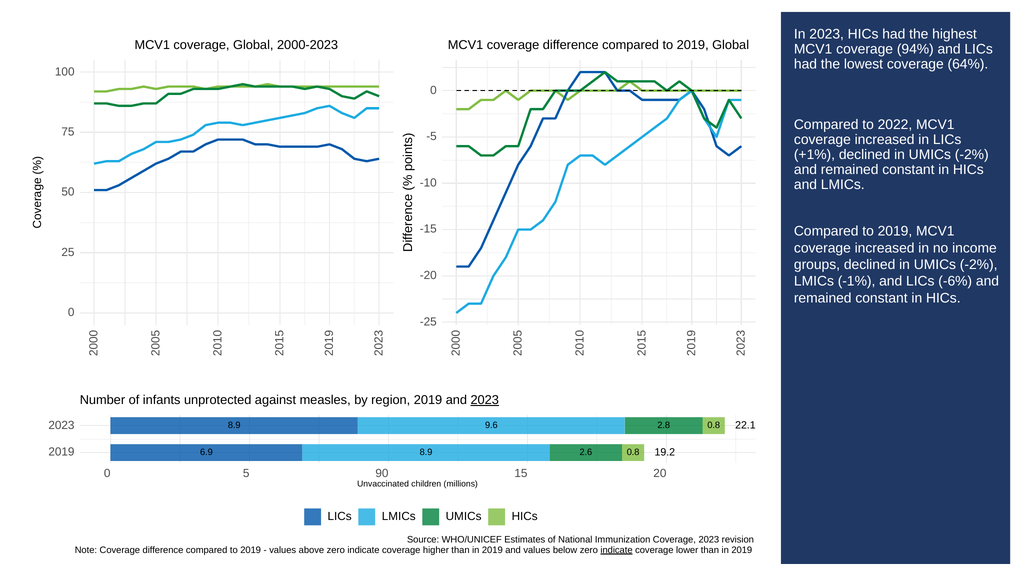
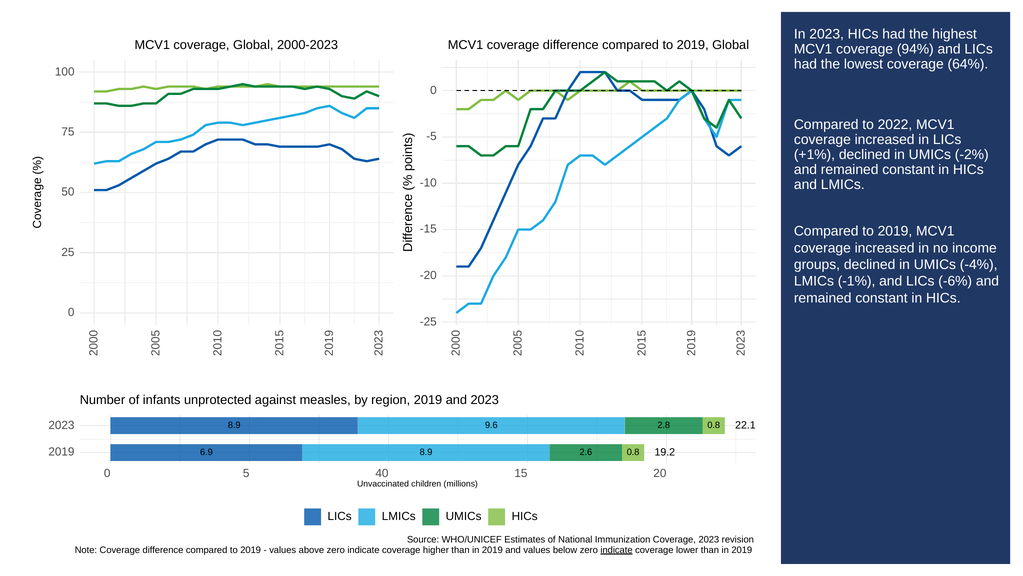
-2% at (979, 264): -2% -> -4%
2023 at (485, 400) underline: present -> none
90: 90 -> 40
